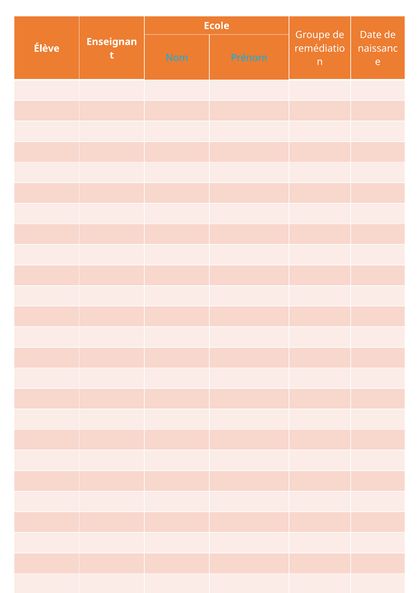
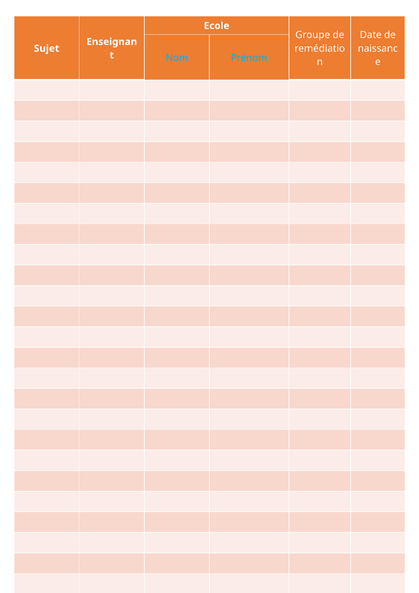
Élève: Élève -> Sujet
